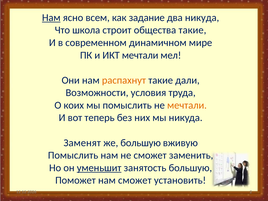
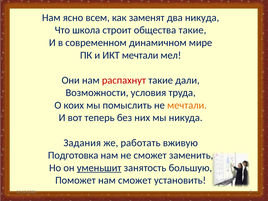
Нам at (51, 18) underline: present -> none
задание: задание -> заменят
распахнут colour: orange -> red
Заменят: Заменят -> Задания
же большую: большую -> работать
Помыслить at (73, 155): Помыслить -> Подготовка
